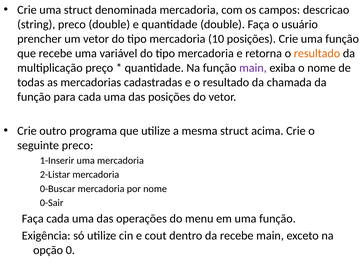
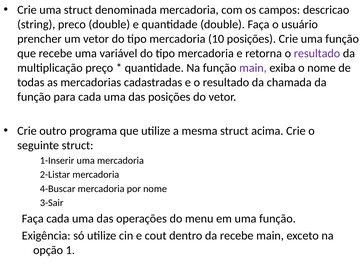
resultado at (317, 53) colour: orange -> purple
seguinte preco: preco -> struct
0-Buscar: 0-Buscar -> 4-Buscar
0-Sair: 0-Sair -> 3-Sair
0: 0 -> 1
